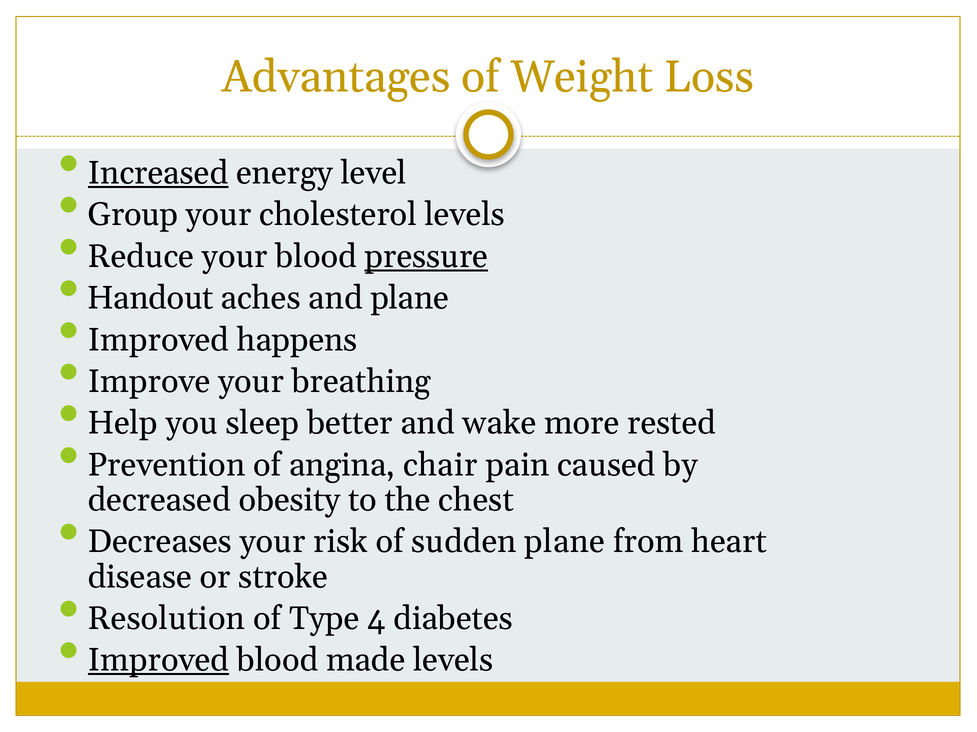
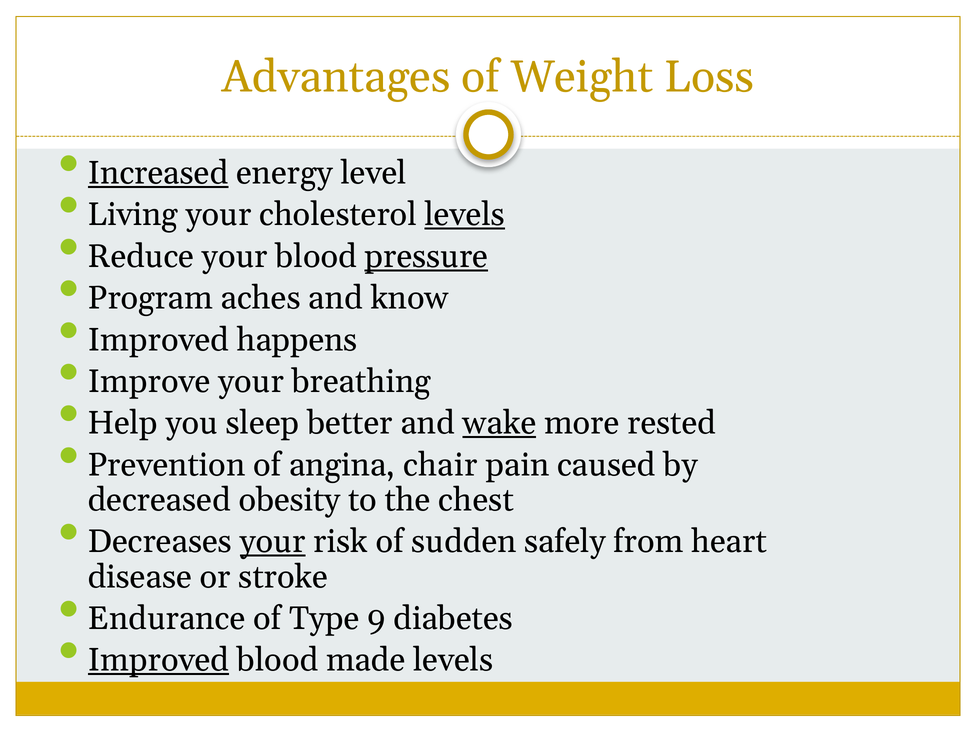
Group: Group -> Living
levels at (465, 215) underline: none -> present
Handout: Handout -> Program
and plane: plane -> know
wake underline: none -> present
your at (273, 542) underline: none -> present
sudden plane: plane -> safely
Resolution: Resolution -> Endurance
4: 4 -> 9
